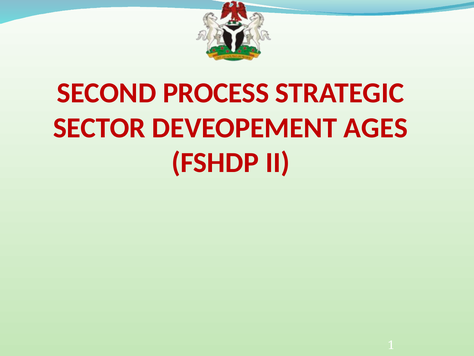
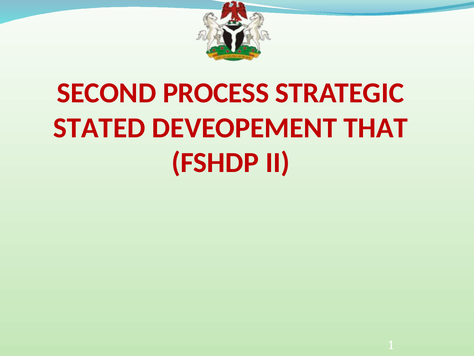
SECTOR: SECTOR -> STATED
AGES: AGES -> THAT
